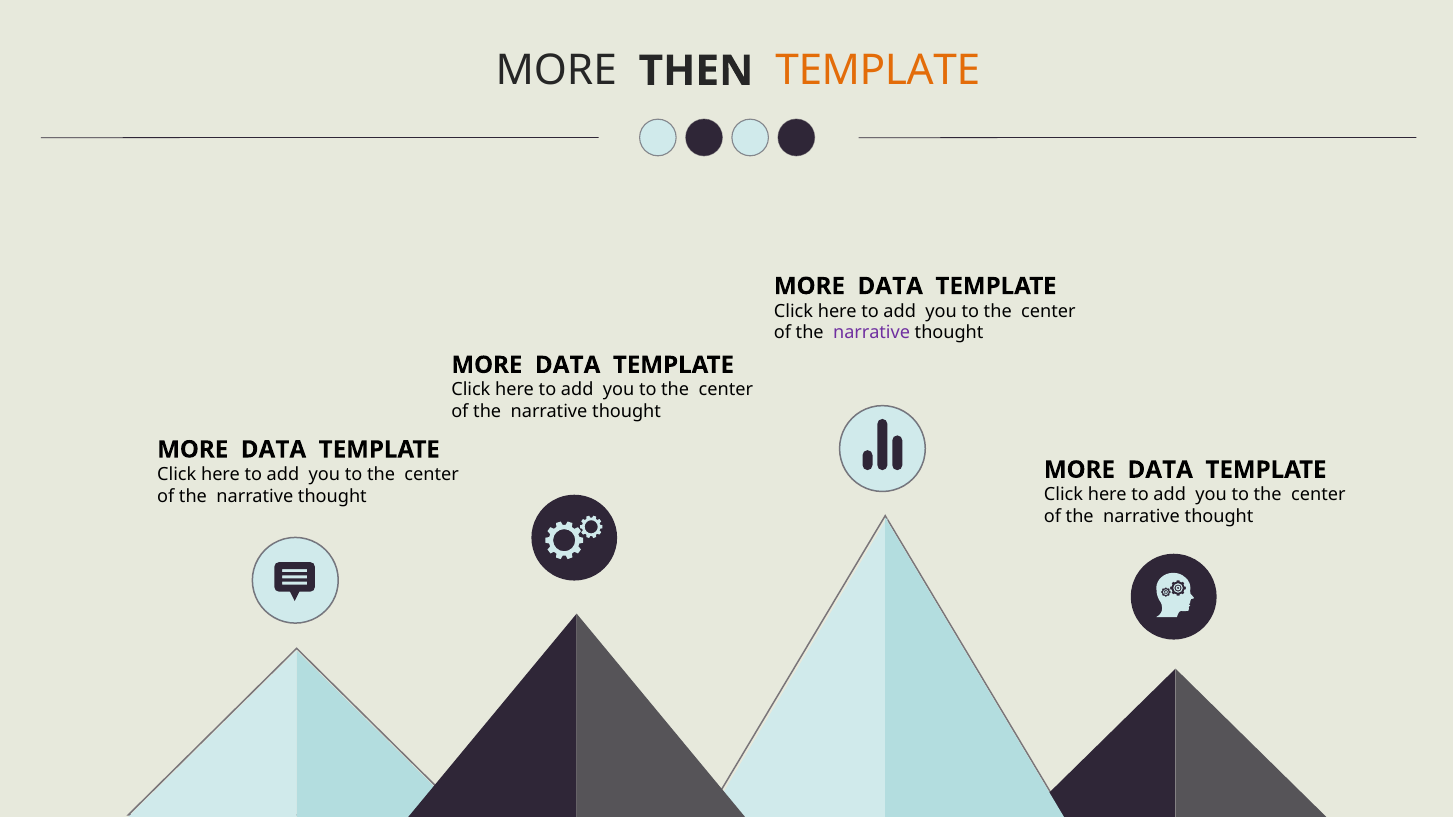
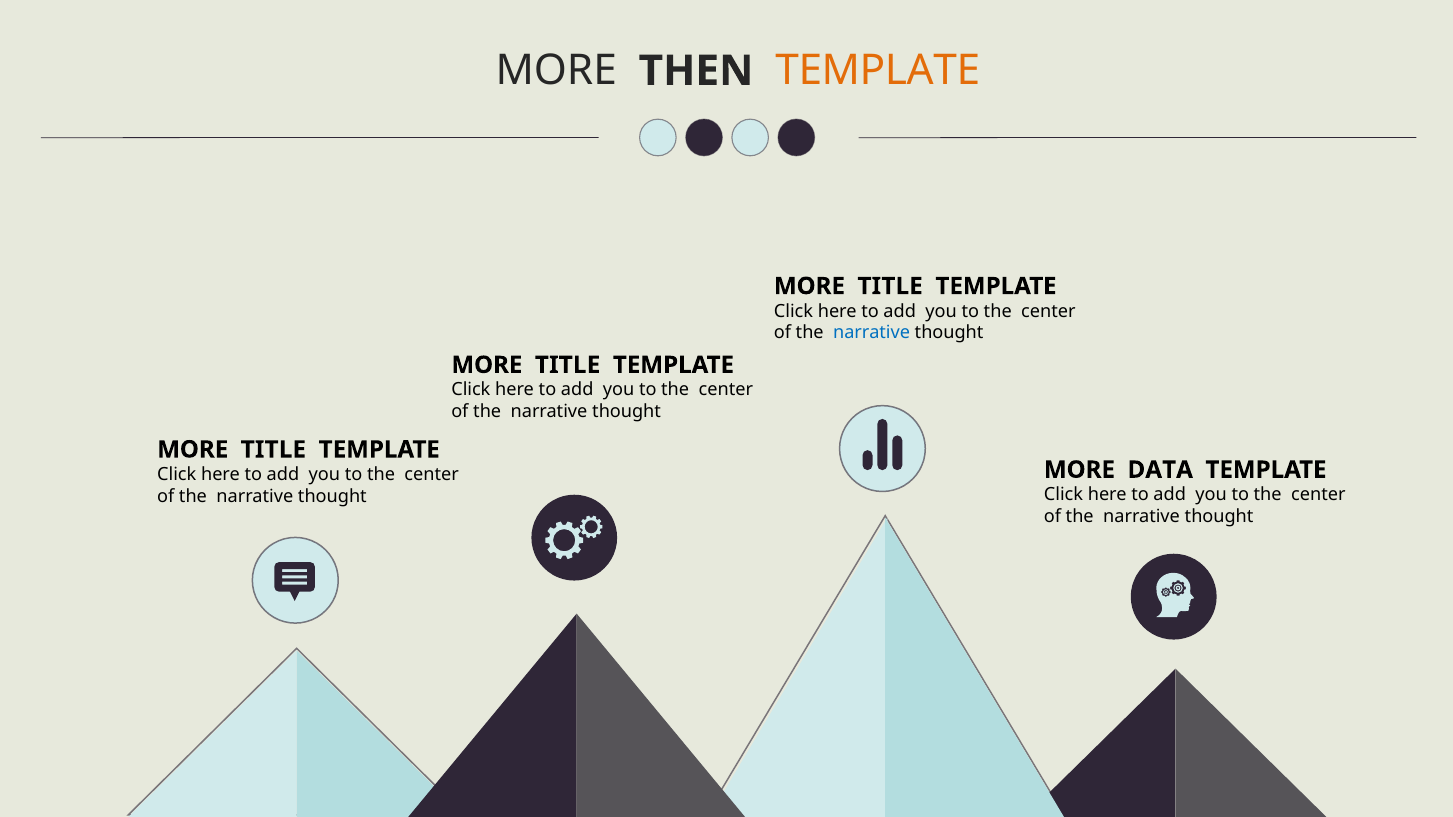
DATA at (890, 286): DATA -> TITLE
narrative at (872, 333) colour: purple -> blue
DATA at (568, 365): DATA -> TITLE
DATA at (273, 450): DATA -> TITLE
